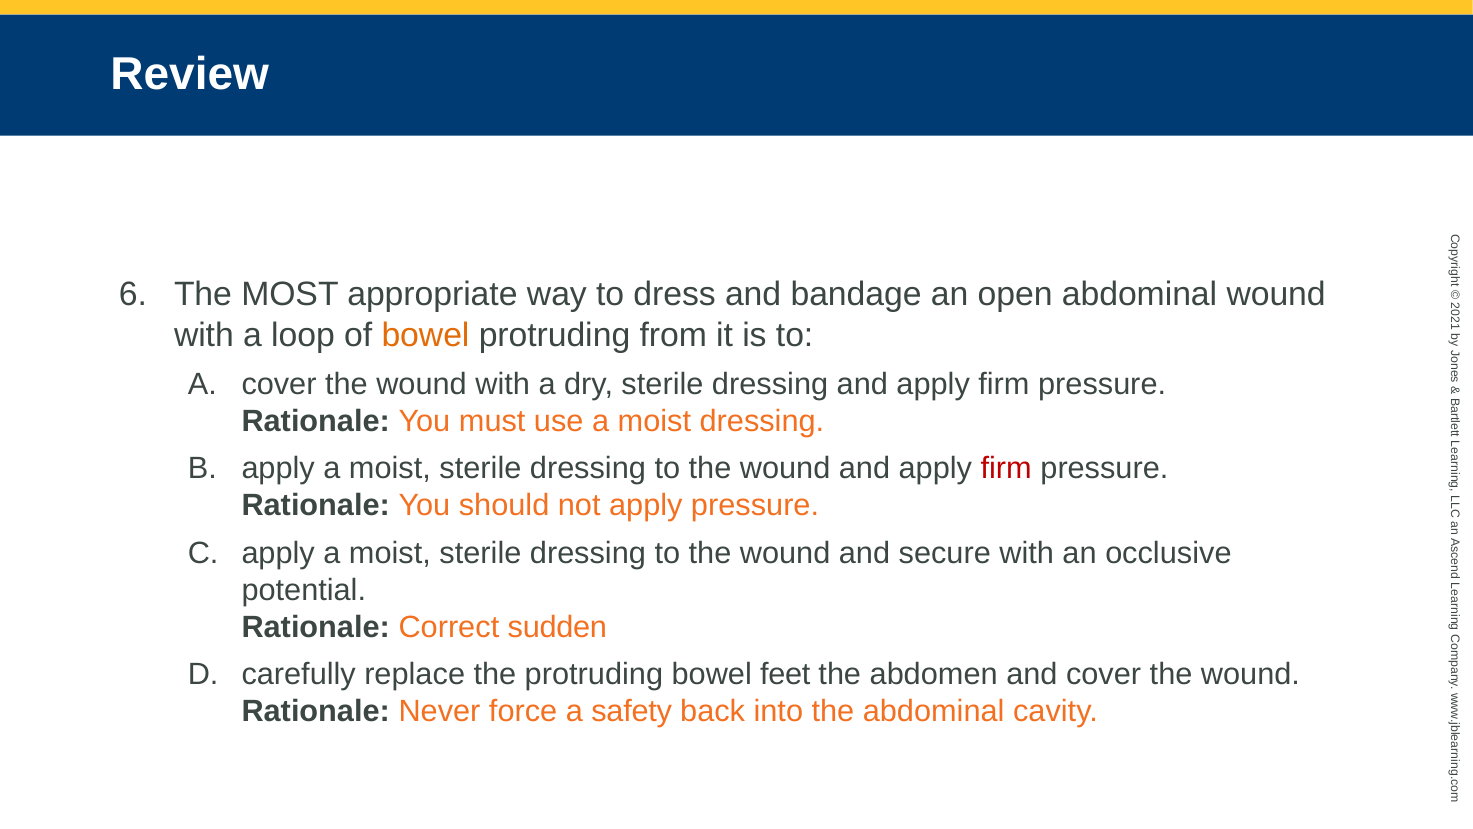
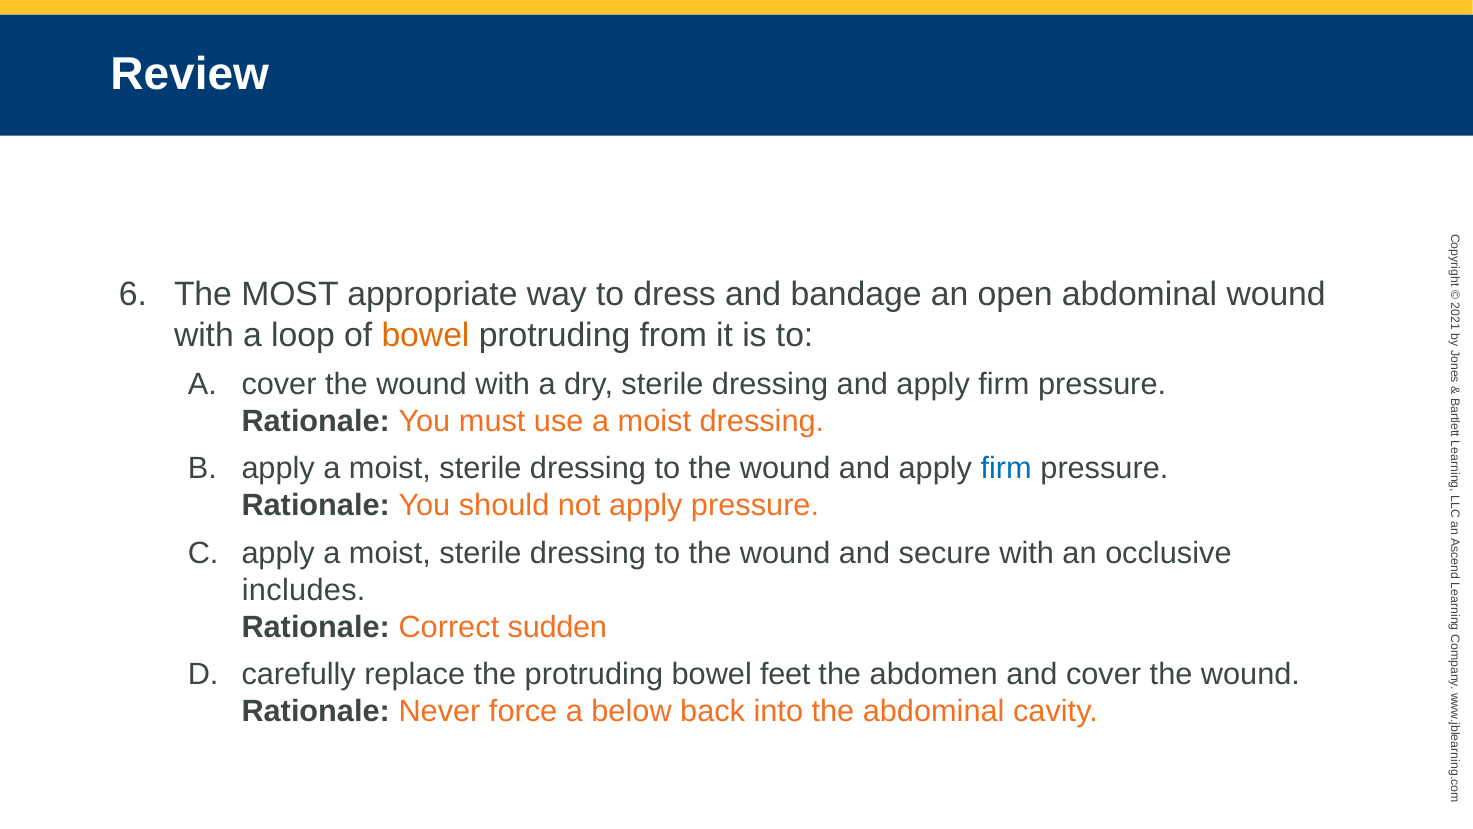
firm at (1006, 468) colour: red -> blue
potential: potential -> includes
safety: safety -> below
